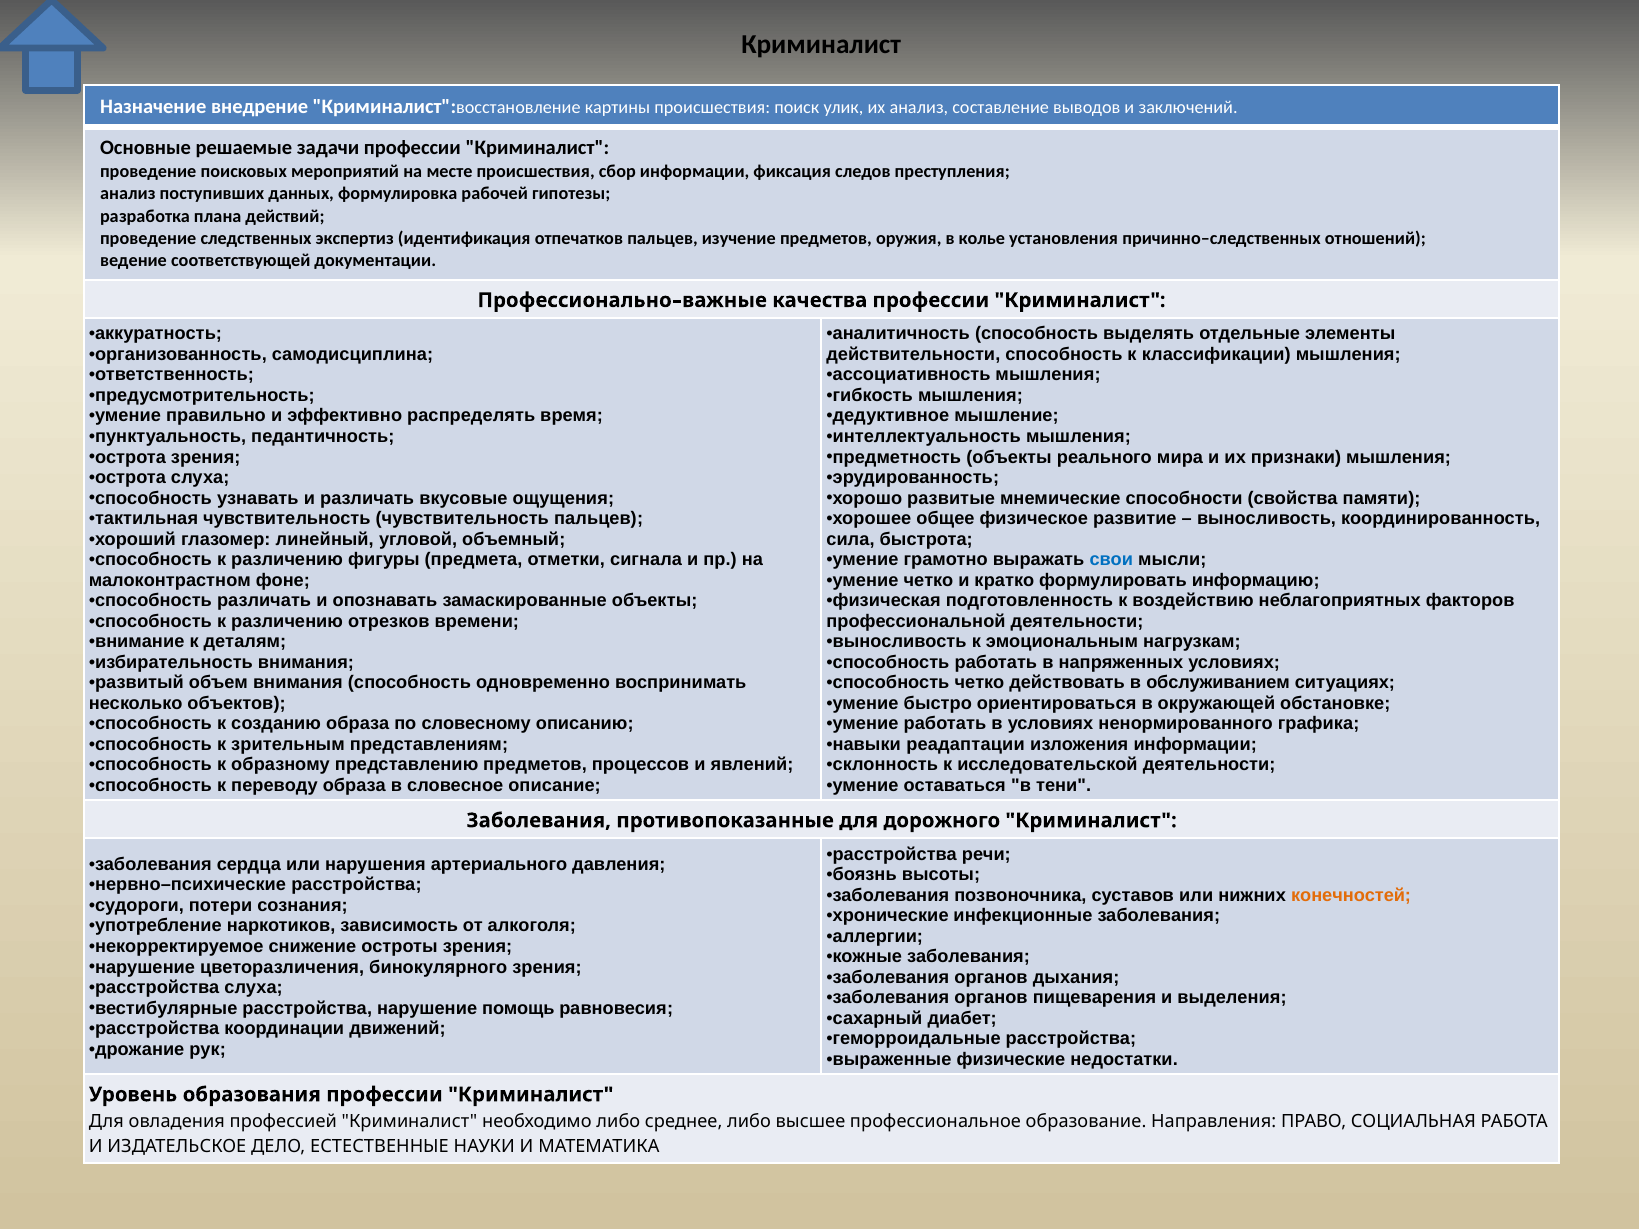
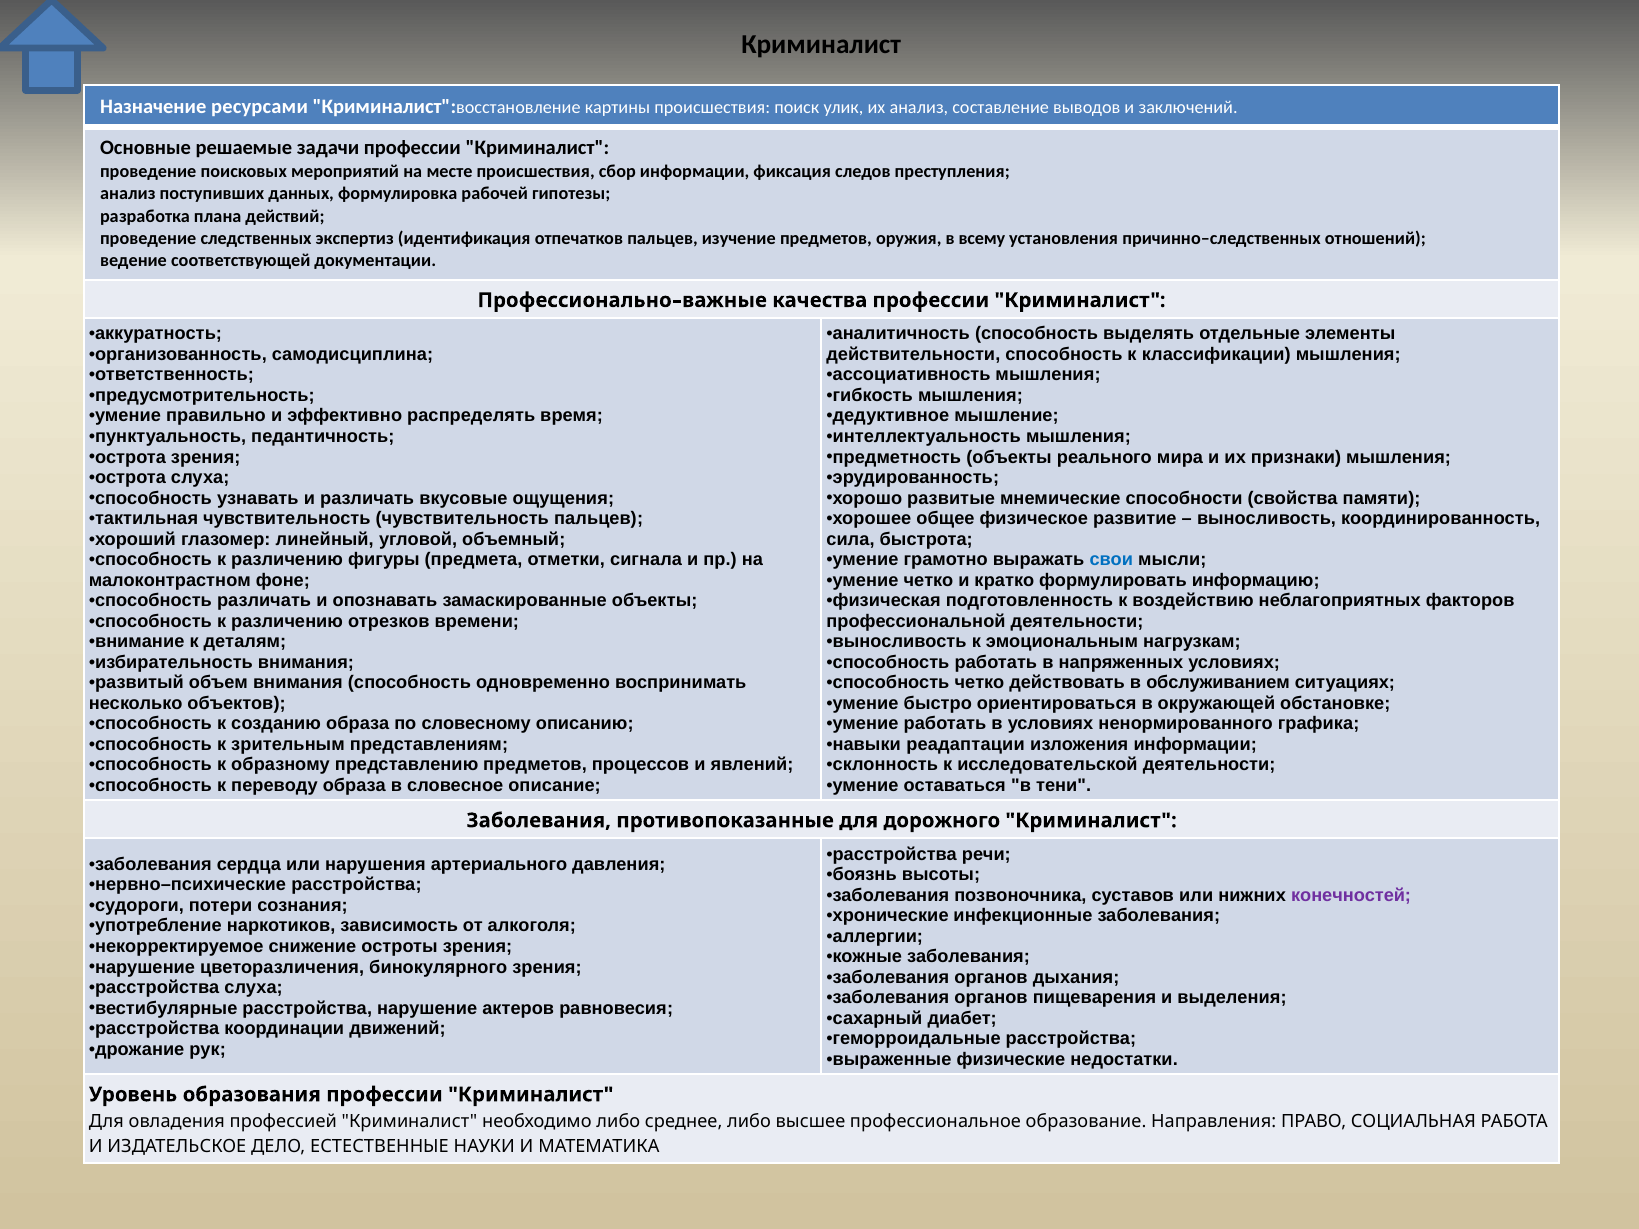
внедрение: внедрение -> ресурсами
колье: колье -> всему
конечностей colour: orange -> purple
помощь: помощь -> актеров
